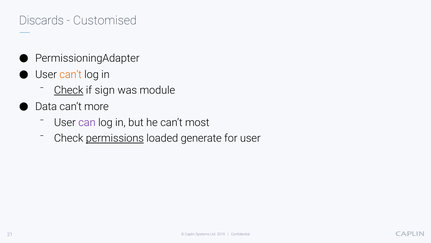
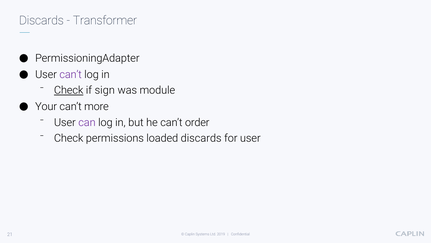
Customised: Customised -> Transformer
can’t at (71, 74) colour: orange -> purple
Data: Data -> Your
most: most -> order
permissions underline: present -> none
loaded generate: generate -> discards
